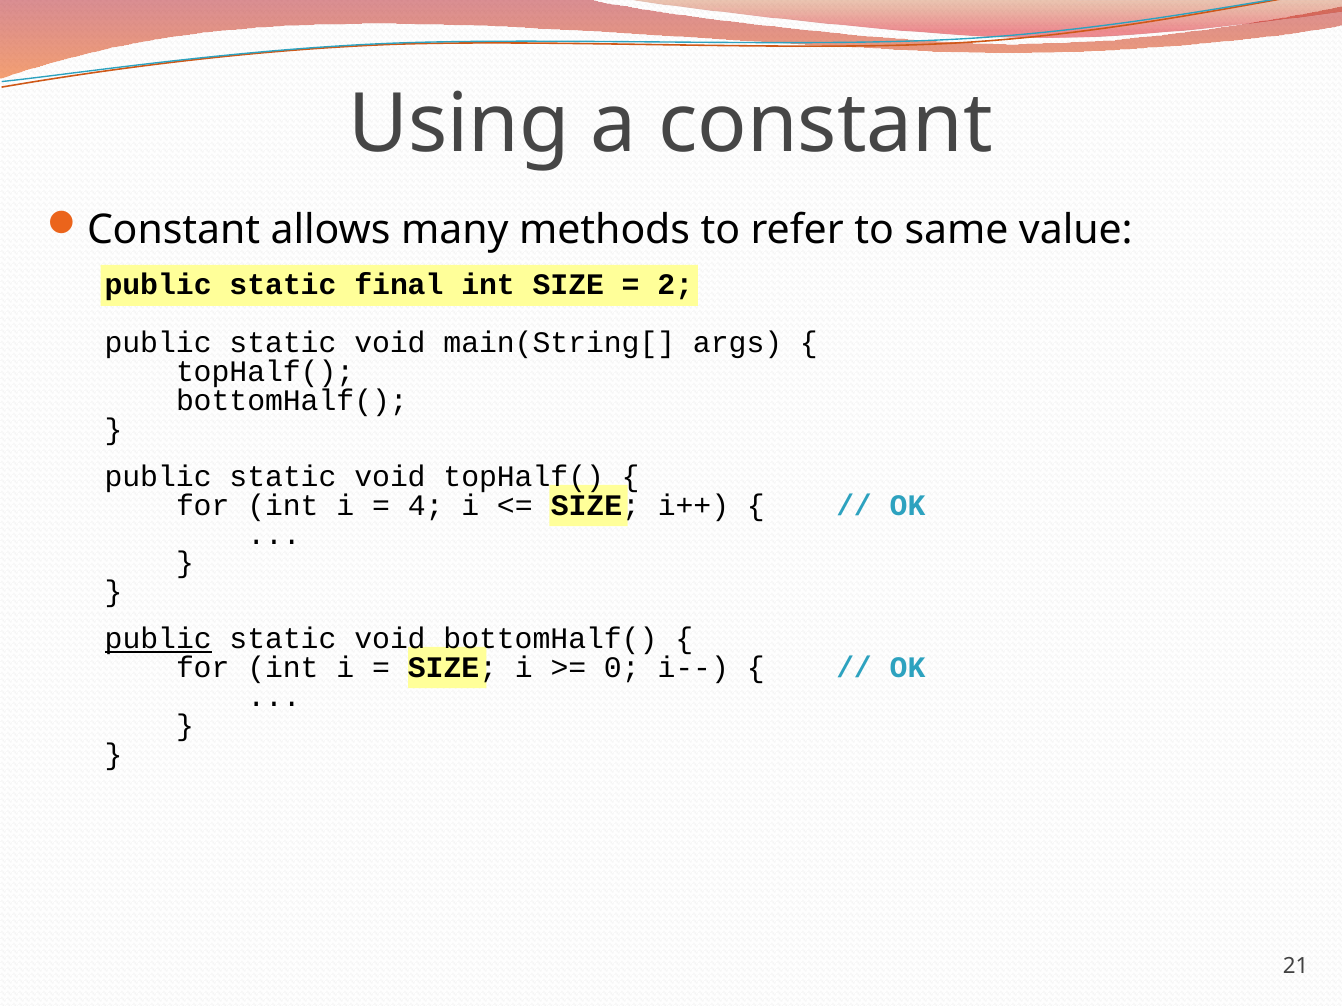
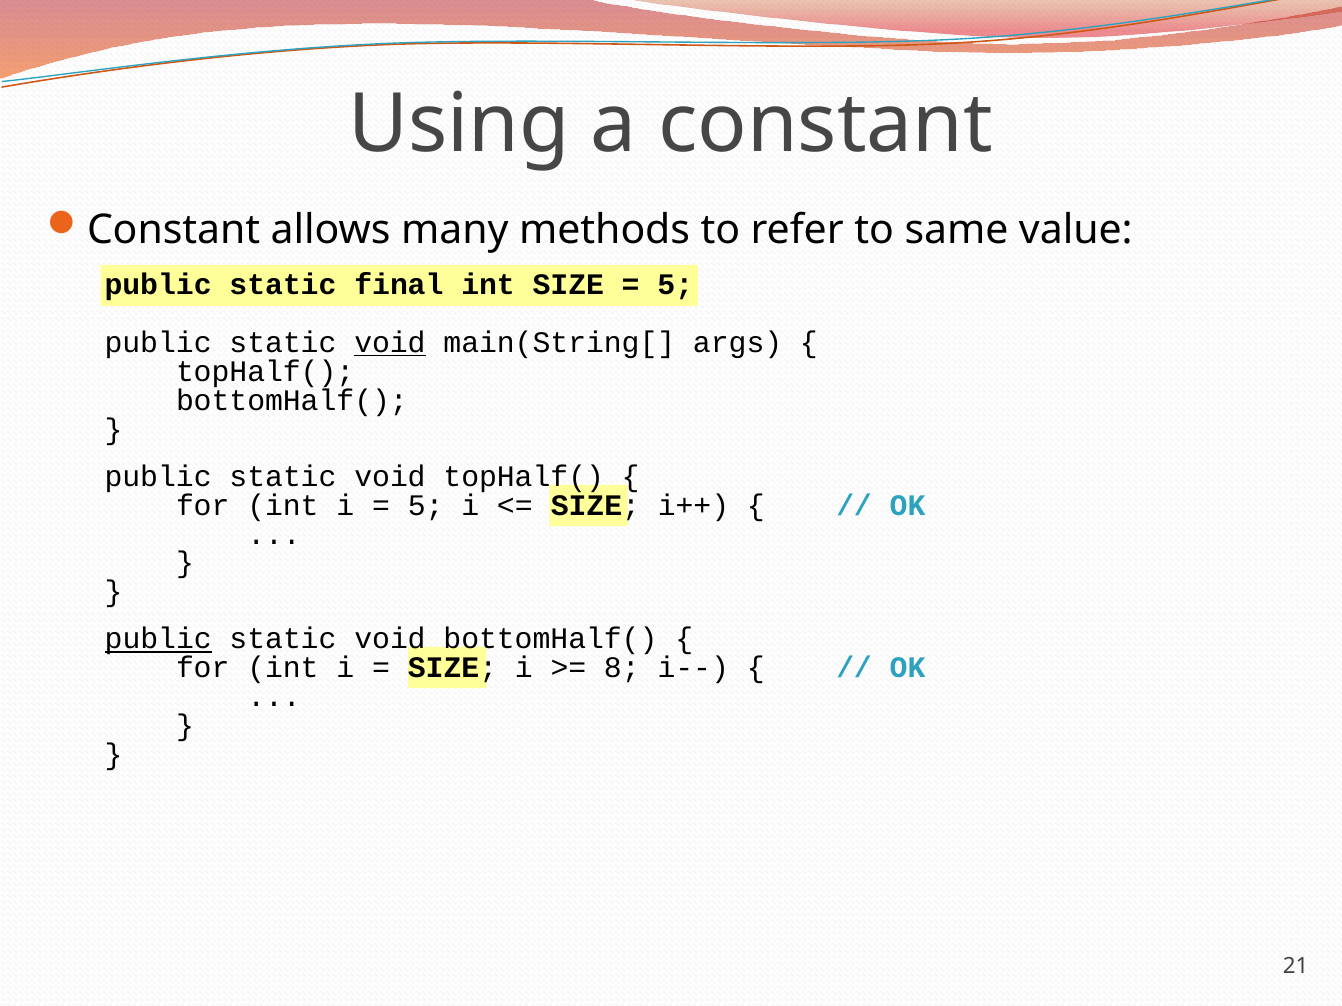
2 at (675, 285): 2 -> 5
void at (390, 343) underline: none -> present
4 at (426, 506): 4 -> 5
0: 0 -> 8
